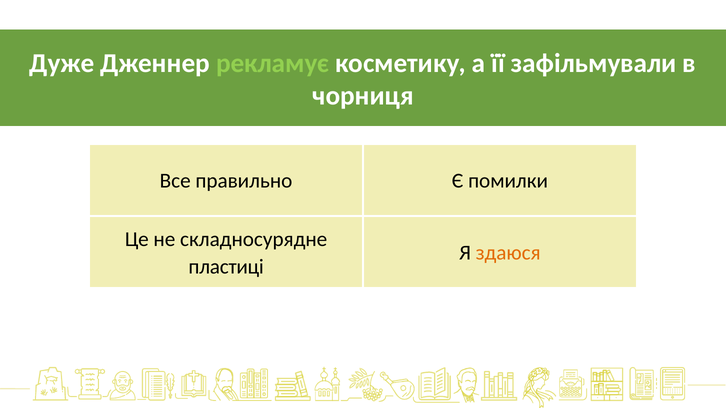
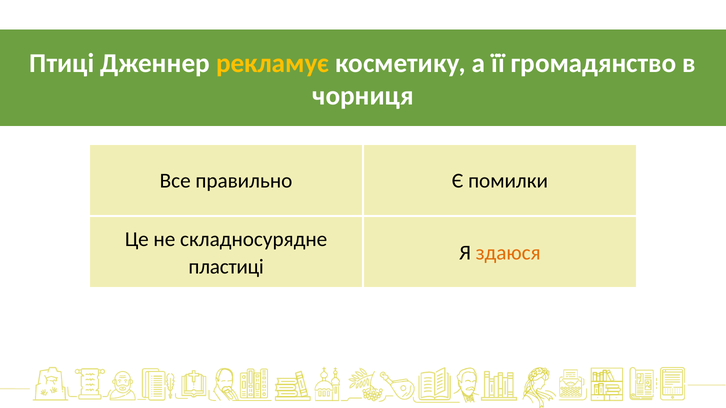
Дуже: Дуже -> Птиці
рекламує colour: light green -> yellow
зафільмували: зафільмували -> громадянство
